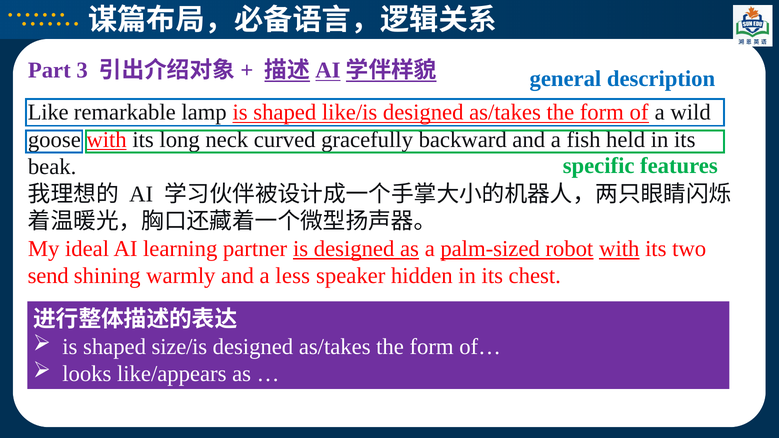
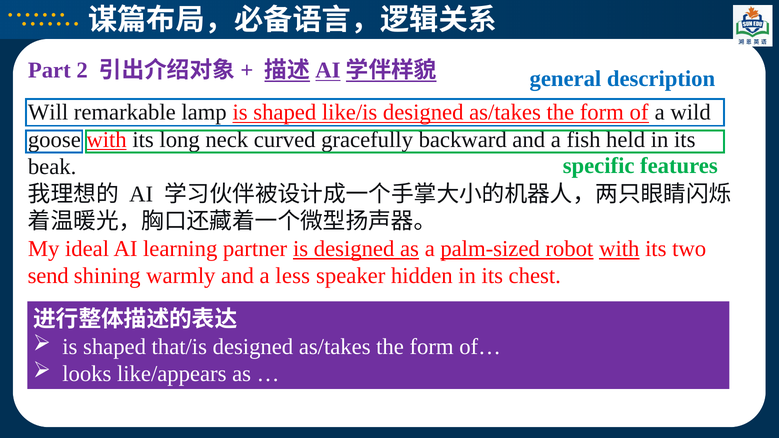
3: 3 -> 2
Like: Like -> Will
size/is: size/is -> that/is
